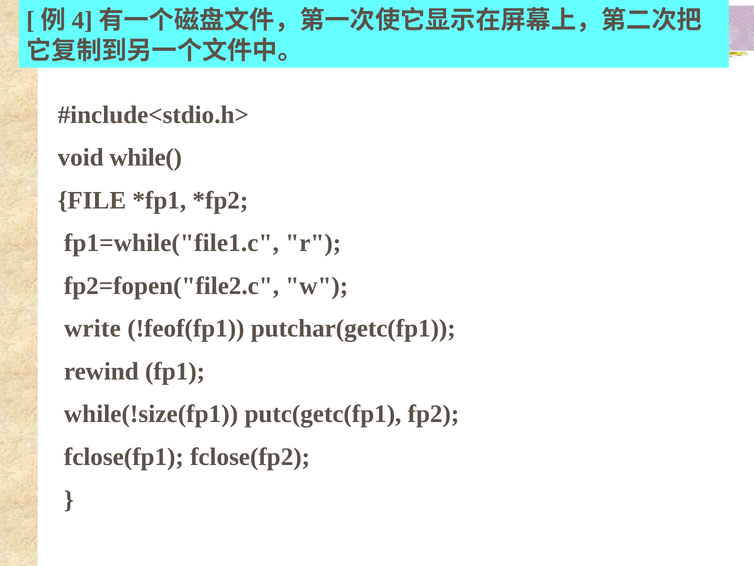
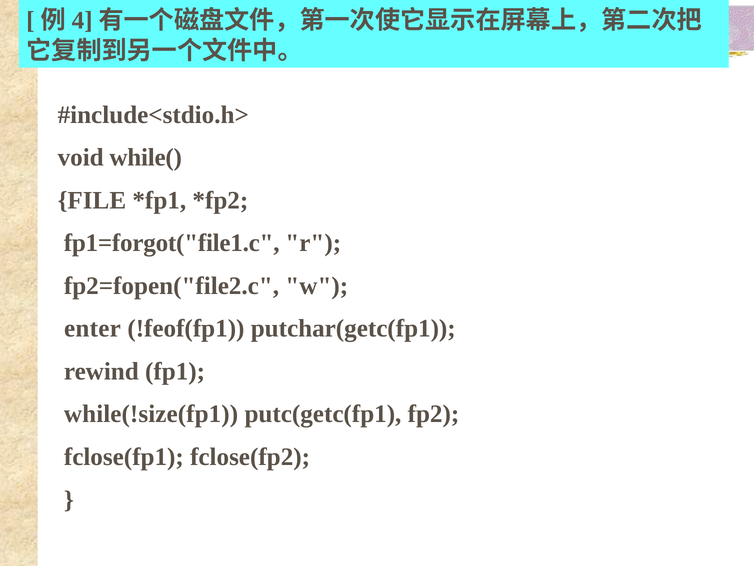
fp1=while("file1.c: fp1=while("file1.c -> fp1=forgot("file1.c
write: write -> enter
